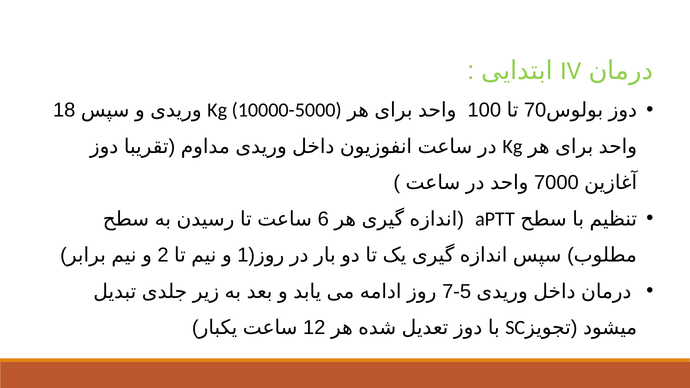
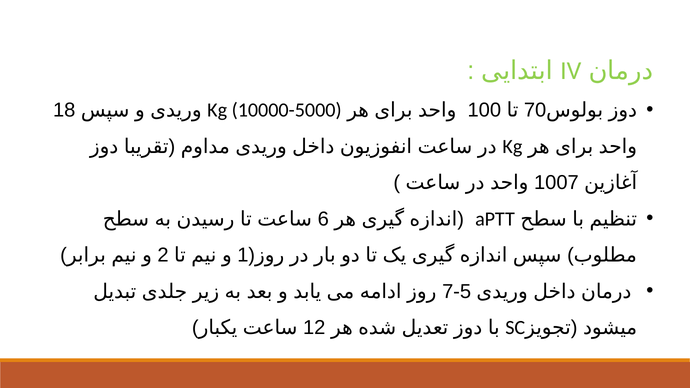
7000: 7000 -> 1007
